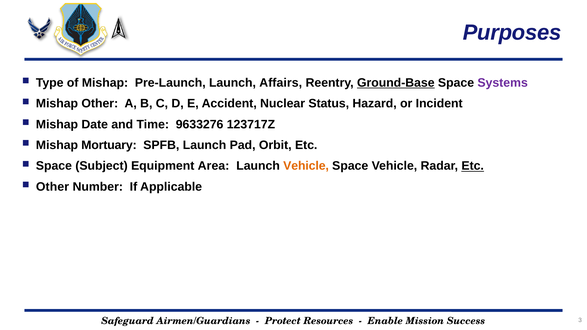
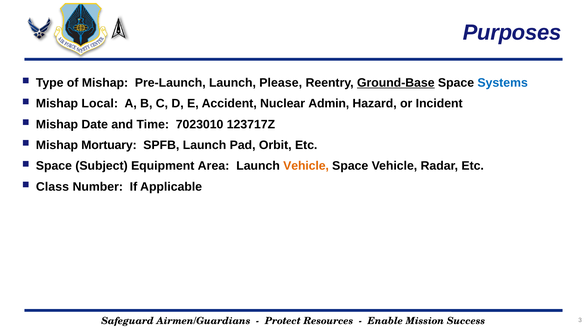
Affairs: Affairs -> Please
Systems colour: purple -> blue
Mishap Other: Other -> Local
Status: Status -> Admin
9633276: 9633276 -> 7023010
Etc at (473, 166) underline: present -> none
Other at (52, 187): Other -> Class
